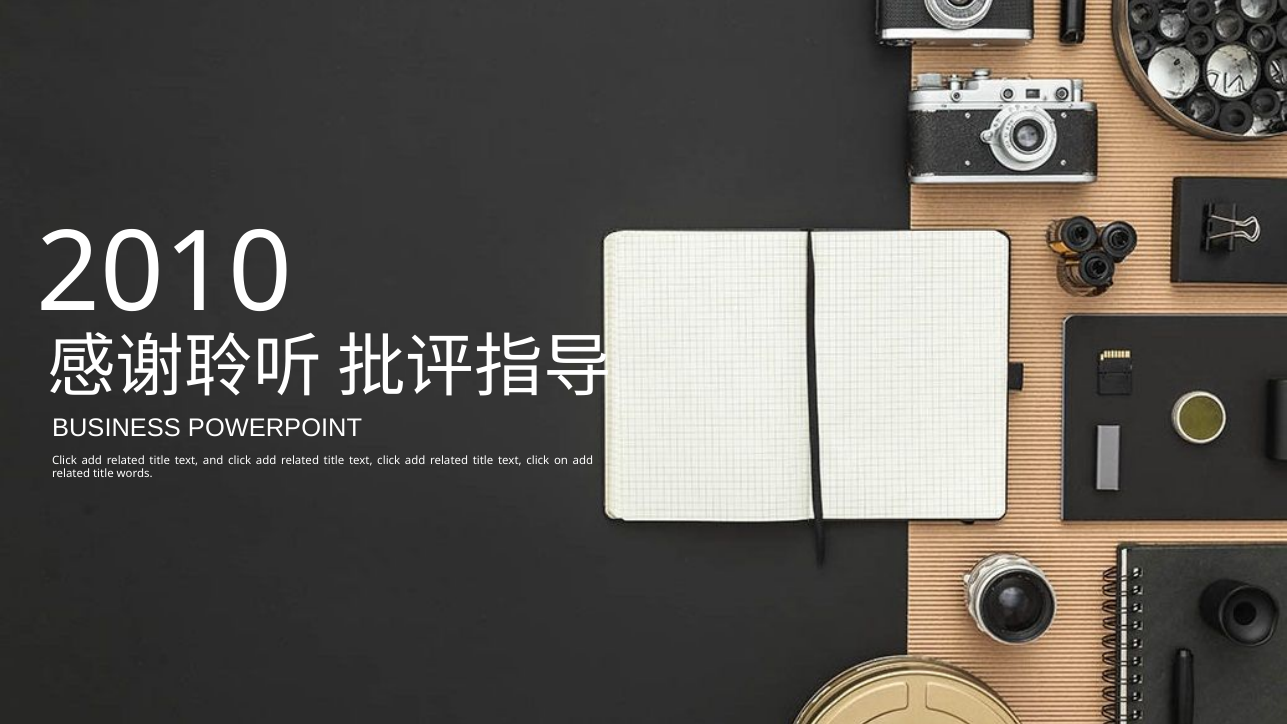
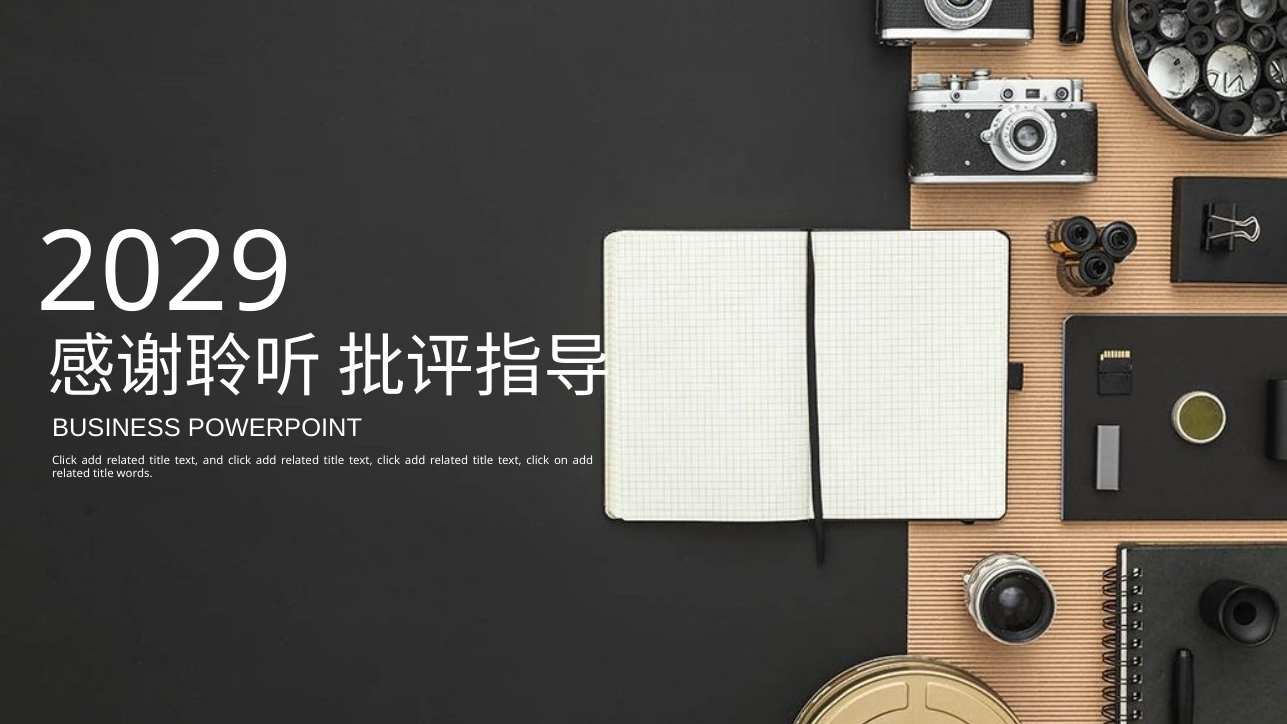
2010: 2010 -> 2029
